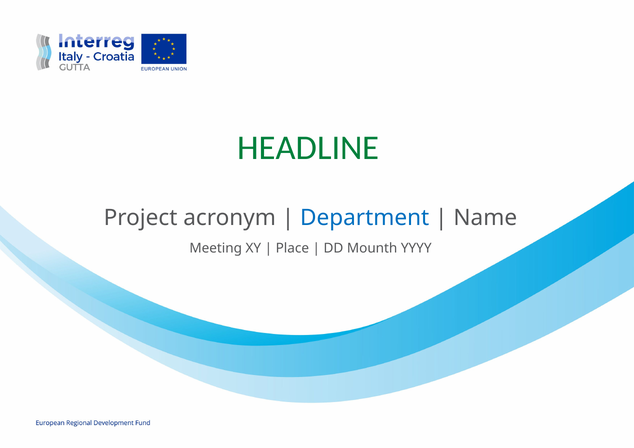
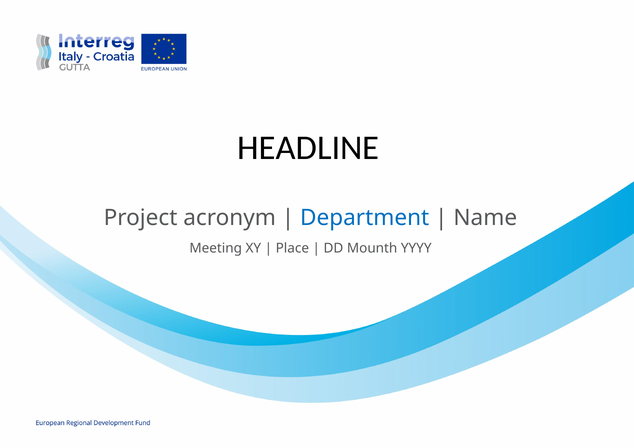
HEADLINE colour: green -> black
